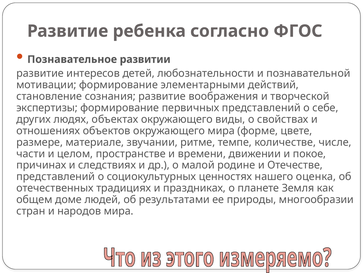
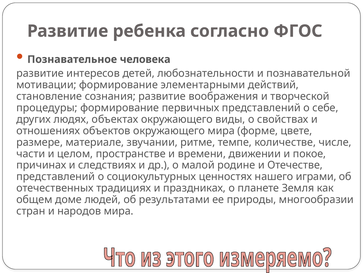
развитии: развитии -> человека
экспертизы: экспертизы -> процедуры
оценка: оценка -> играми
